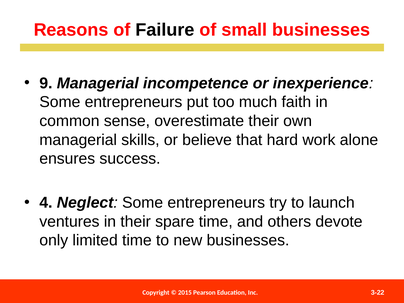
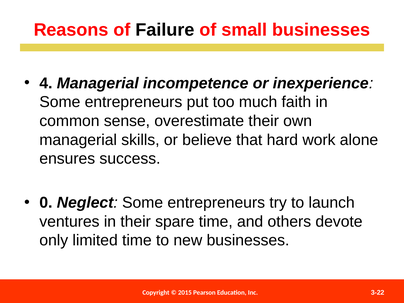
9: 9 -> 4
4: 4 -> 0
